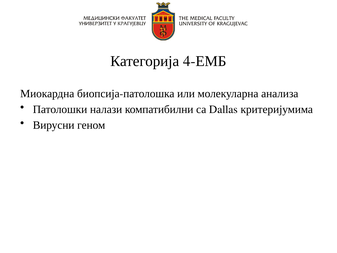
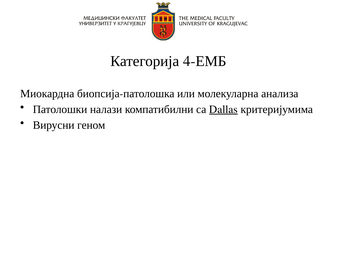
Dallas underline: none -> present
